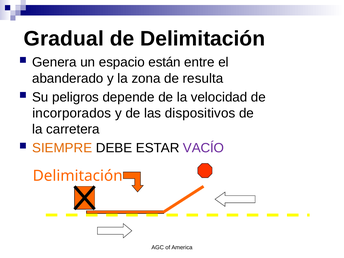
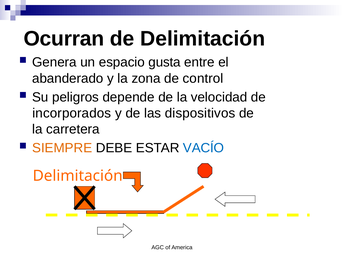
Gradual: Gradual -> Ocurran
están: están -> gusta
resulta: resulta -> control
VACÍO colour: purple -> blue
